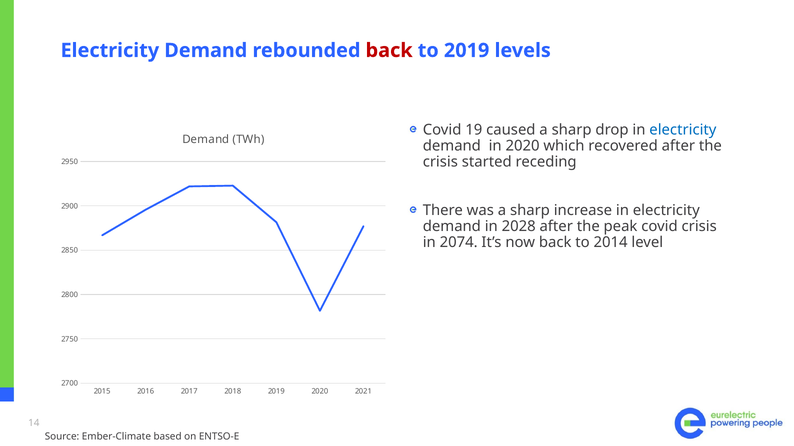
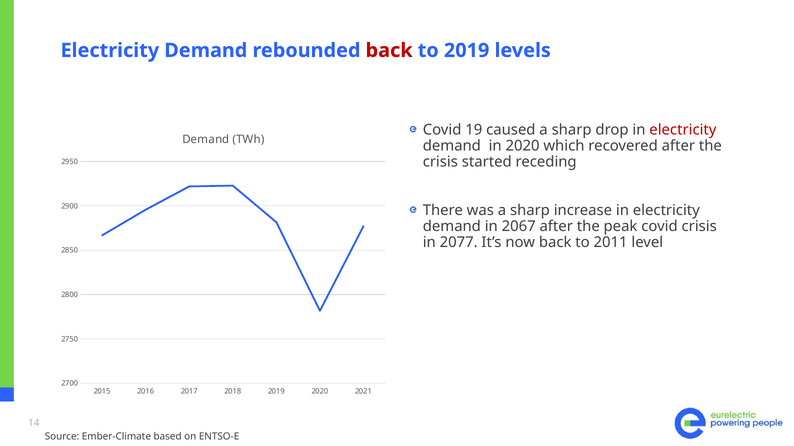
electricity at (683, 130) colour: blue -> red
2028: 2028 -> 2067
2074: 2074 -> 2077
2014: 2014 -> 2011
